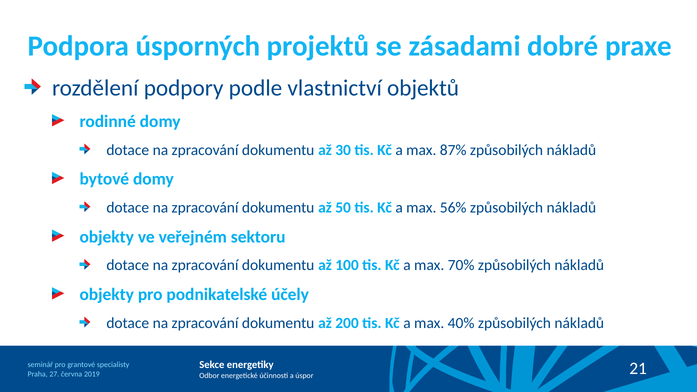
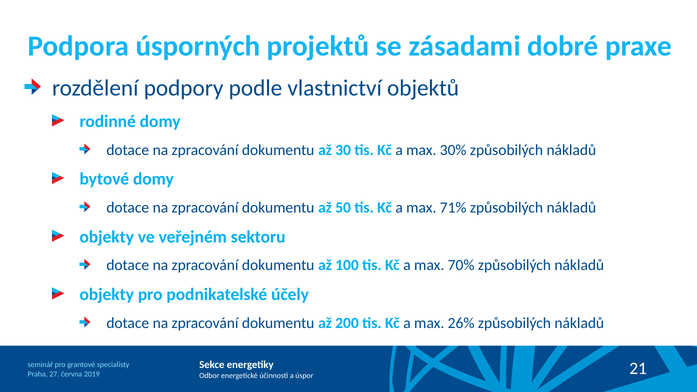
87%: 87% -> 30%
56%: 56% -> 71%
40%: 40% -> 26%
